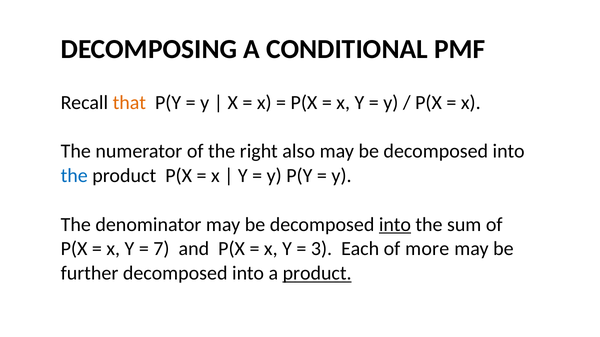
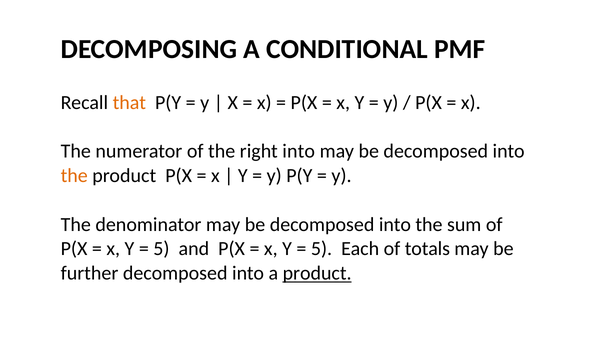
right also: also -> into
the at (74, 176) colour: blue -> orange
into at (395, 225) underline: present -> none
7 at (161, 249): 7 -> 5
3 at (322, 249): 3 -> 5
more: more -> totals
